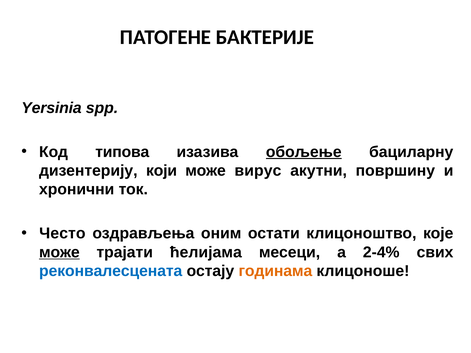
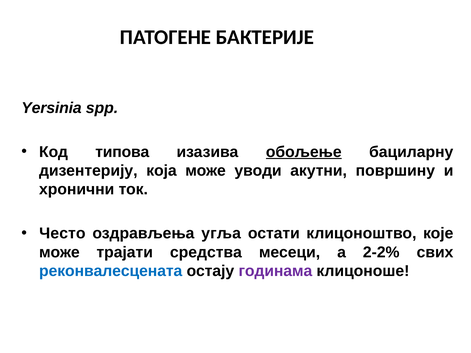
који: који -> која
вирус: вирус -> уводи
оним: оним -> угља
може at (59, 252) underline: present -> none
ћелијама: ћелијама -> средства
2-4%: 2-4% -> 2-2%
годинама colour: orange -> purple
